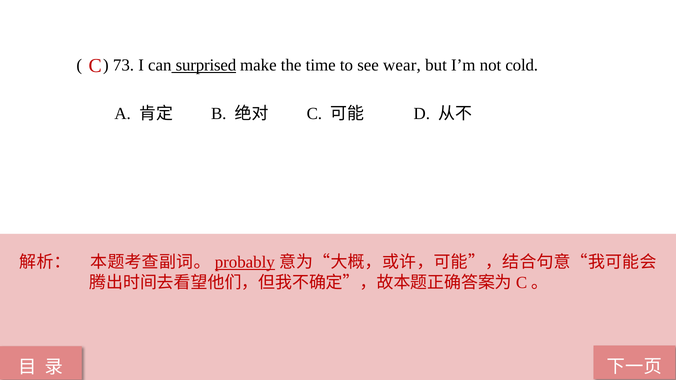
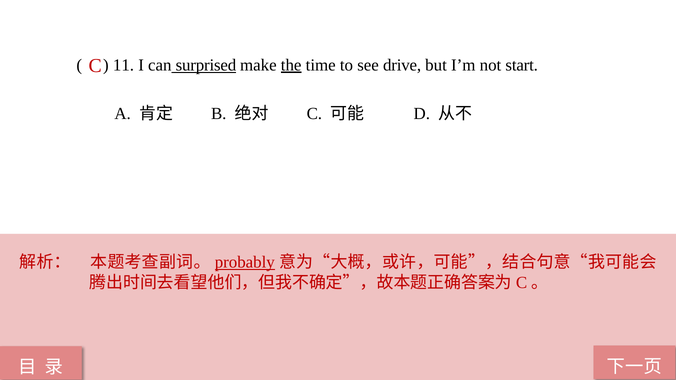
73: 73 -> 11
the underline: none -> present
wear: wear -> drive
cold: cold -> start
